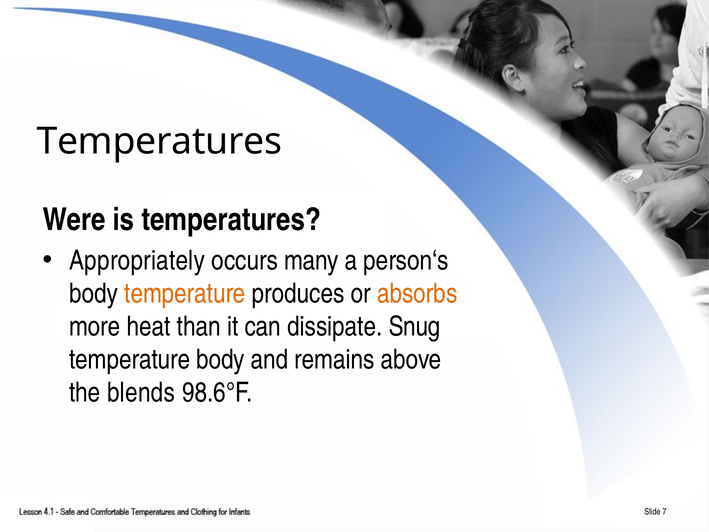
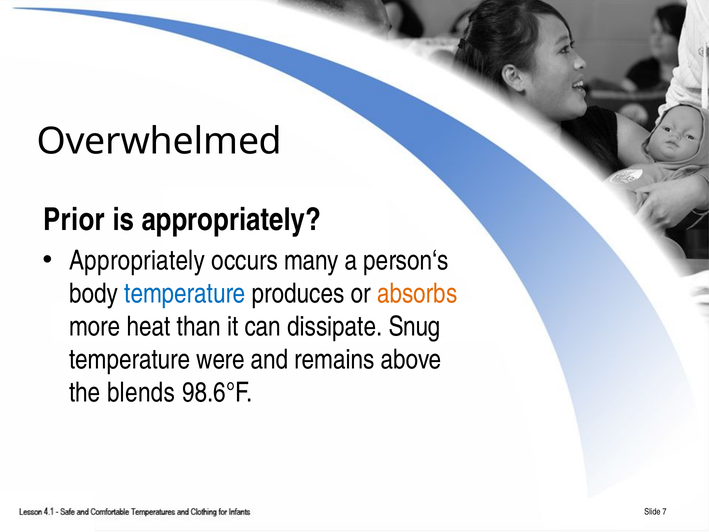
Temperatures at (159, 141): Temperatures -> Overwhelmed
Were: Were -> Prior
is temperatures: temperatures -> appropriately
temperature at (185, 293) colour: orange -> blue
temperature body: body -> were
